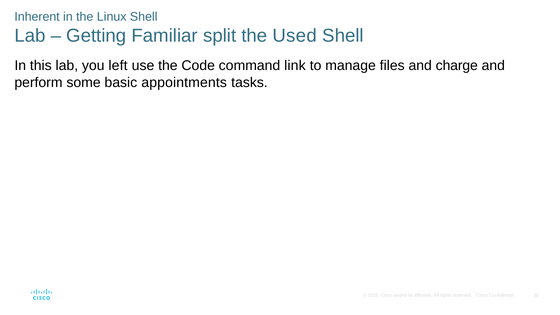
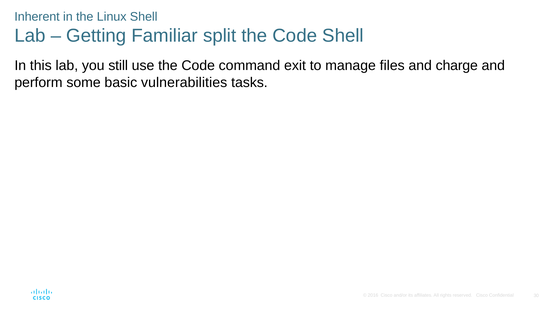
Used at (295, 36): Used -> Code
left: left -> still
link: link -> exit
appointments: appointments -> vulnerabilities
